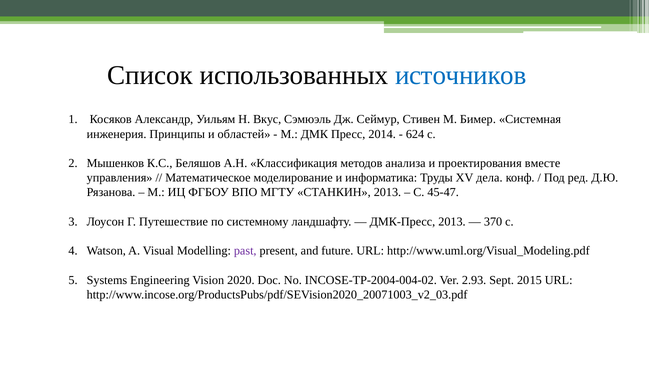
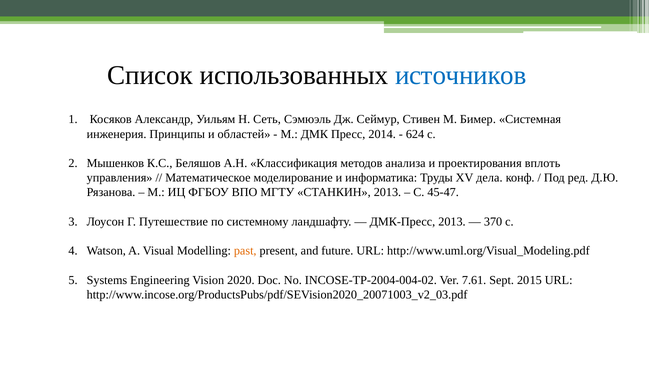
Вкус: Вкус -> Сеть
вместе: вместе -> вплоть
past colour: purple -> orange
2.93: 2.93 -> 7.61
